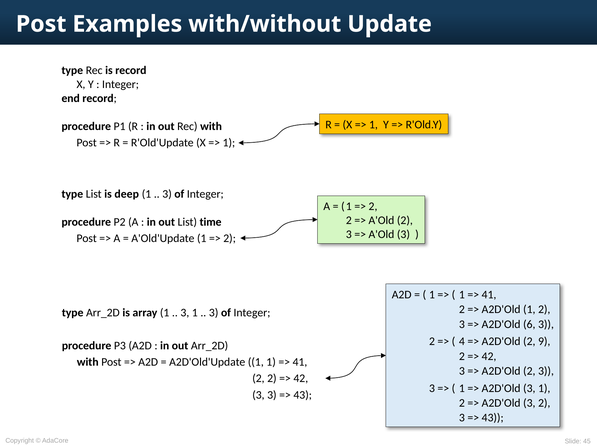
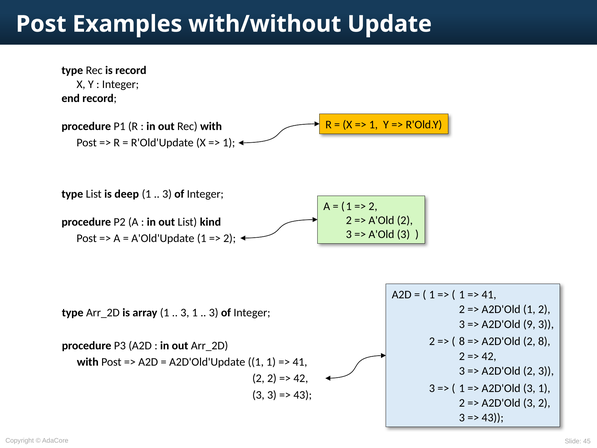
time: time -> kind
6: 6 -> 9
4 at (462, 341): 4 -> 8
2 9: 9 -> 8
